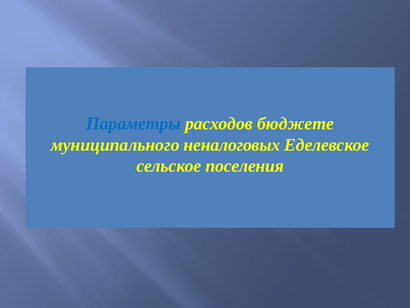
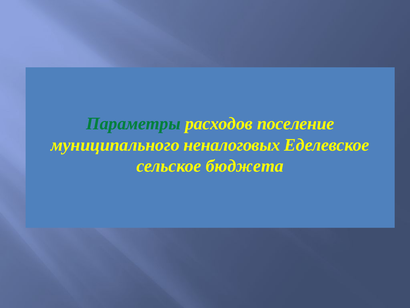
Параметры colour: blue -> green
бюджете: бюджете -> поселение
поселения: поселения -> бюджета
